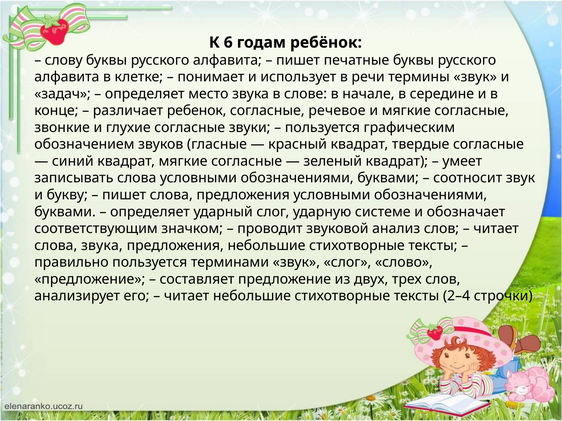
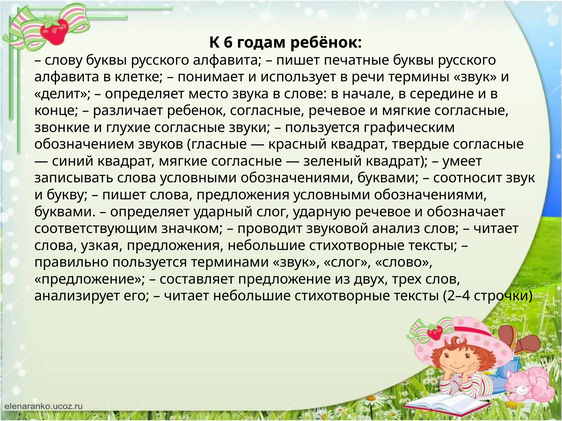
задач: задач -> делит
ударную системе: системе -> речевое
слова звука: звука -> узкая
